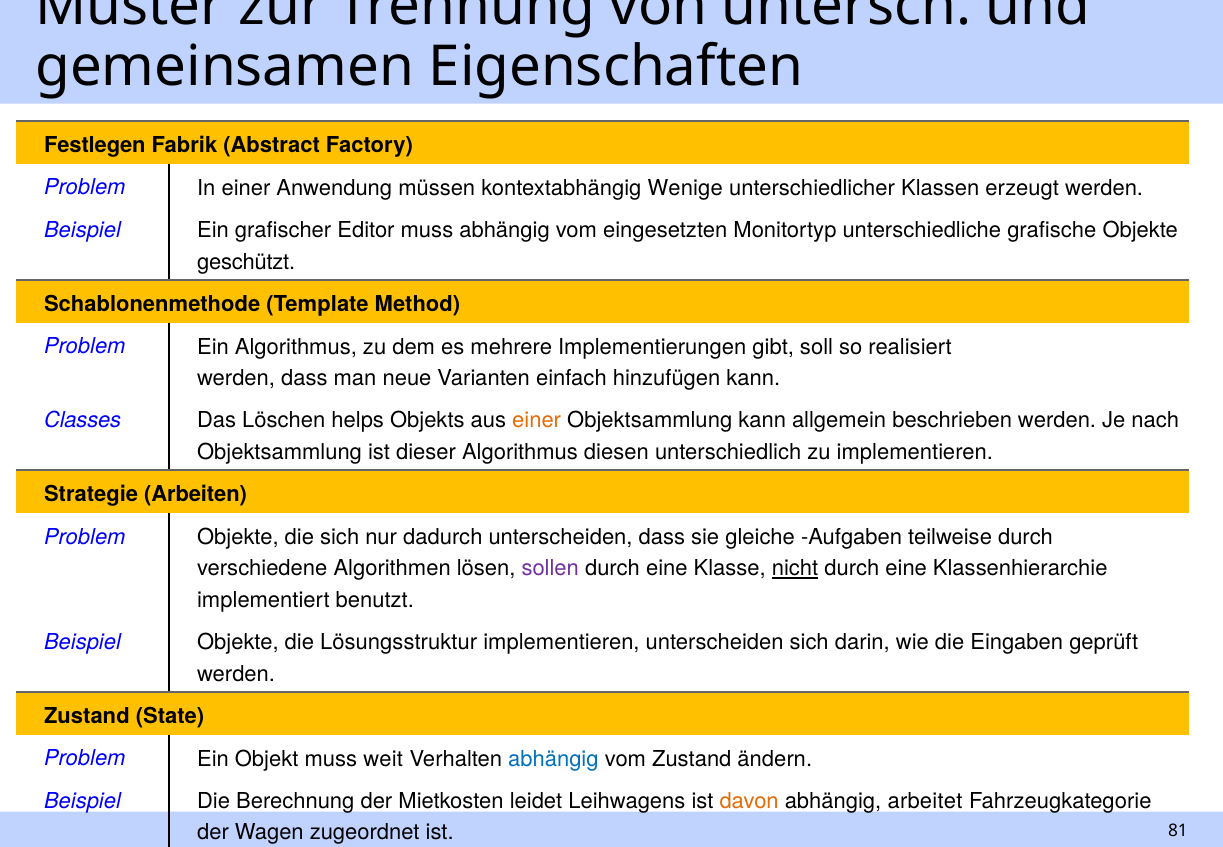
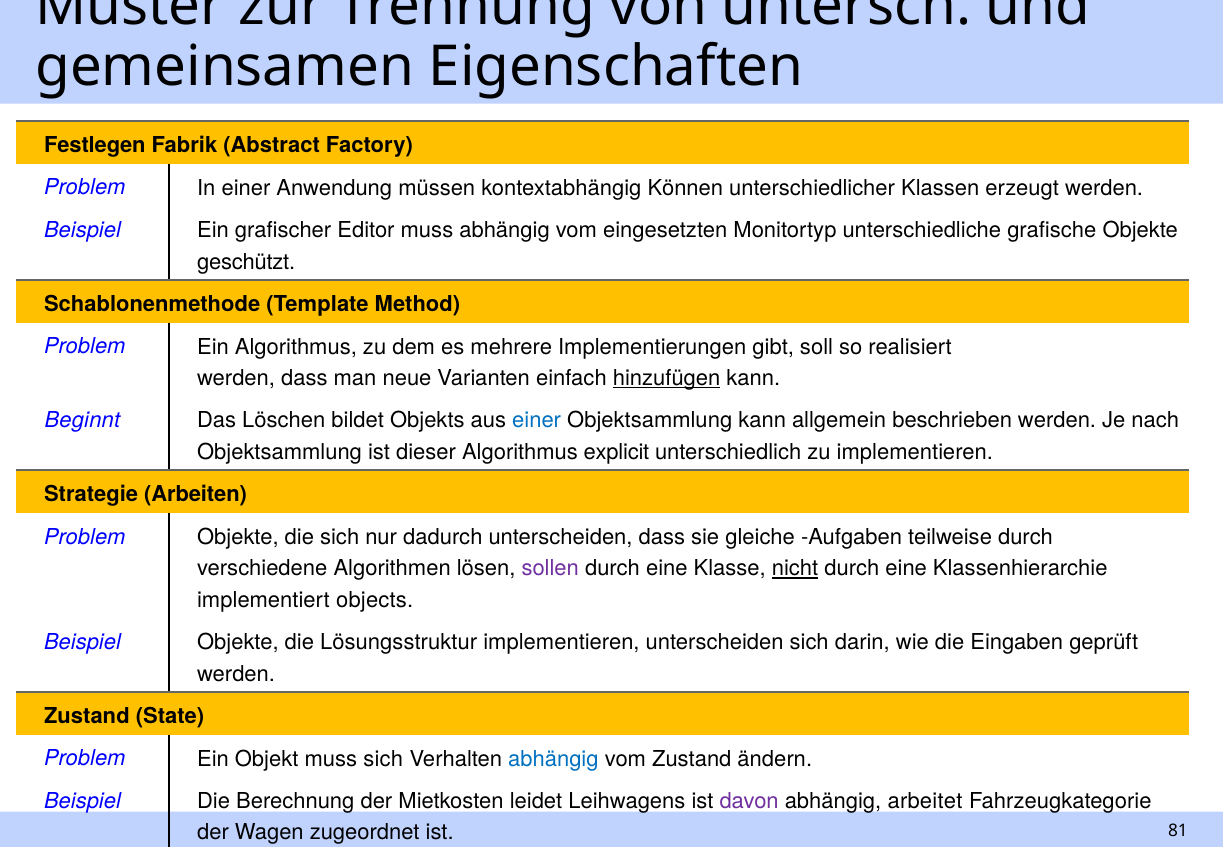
Wenige: Wenige -> Können
hinzufügen underline: none -> present
Classes: Classes -> Beginnt
helps: helps -> bildet
einer at (537, 421) colour: orange -> blue
diesen: diesen -> explicit
benutzt: benutzt -> objects
muss weit: weit -> sich
davon colour: orange -> purple
